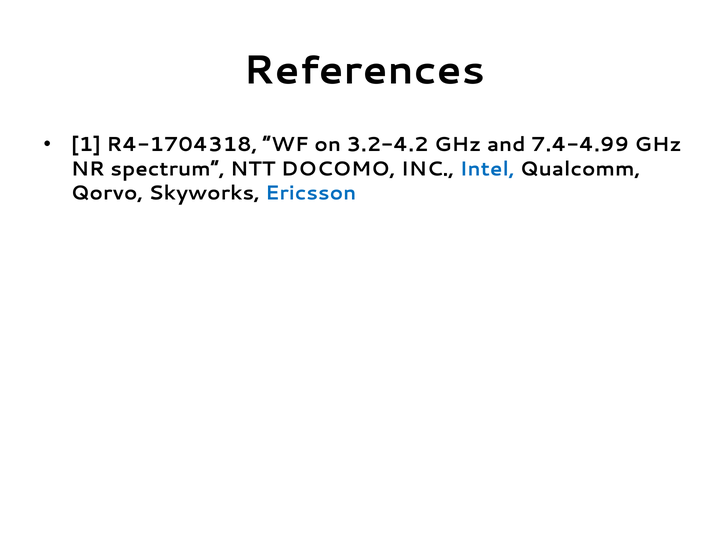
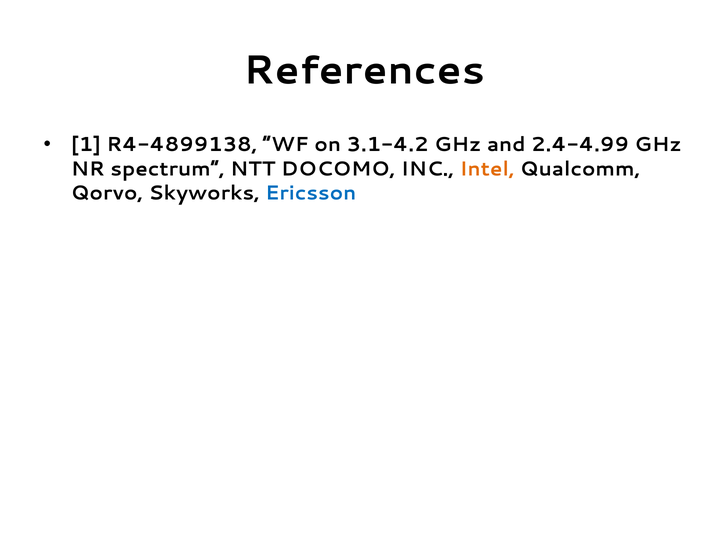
R4-1704318: R4-1704318 -> R4-4899138
3.2-4.2: 3.2-4.2 -> 3.1-4.2
7.4-4.99: 7.4-4.99 -> 2.4-4.99
Intel colour: blue -> orange
